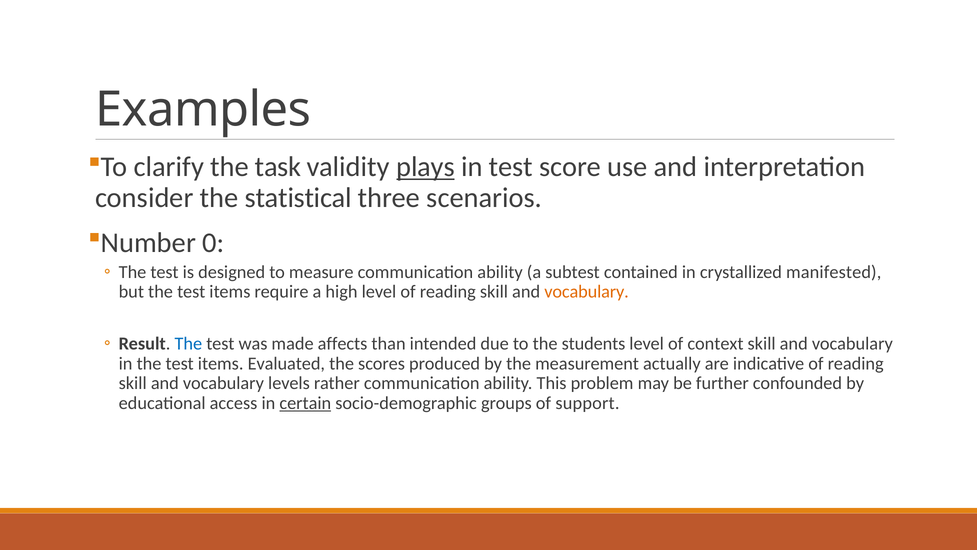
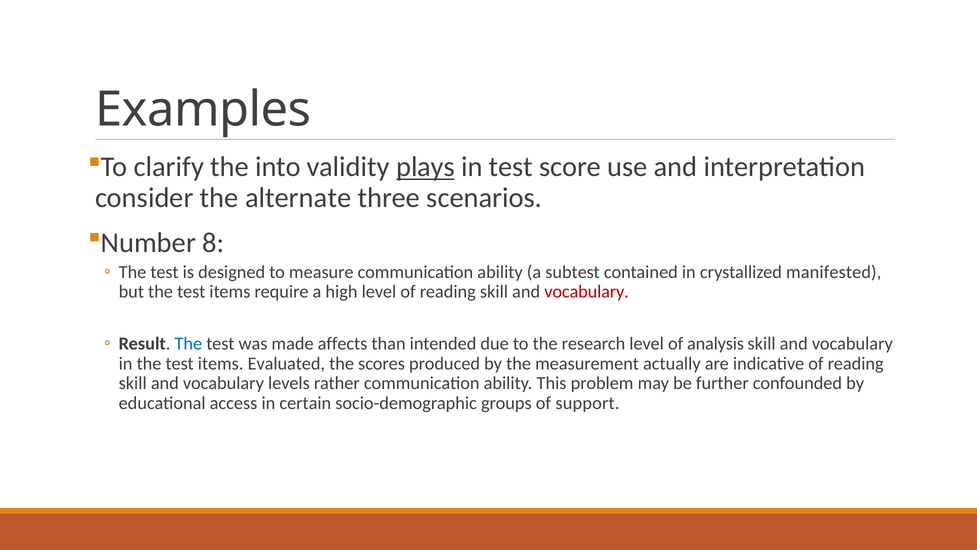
task: task -> into
statistical: statistical -> alternate
0: 0 -> 8
vocabulary at (587, 292) colour: orange -> red
students: students -> research
context: context -> analysis
certain underline: present -> none
